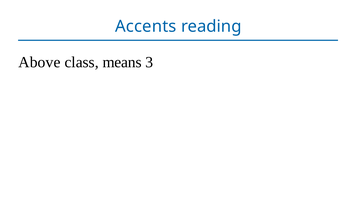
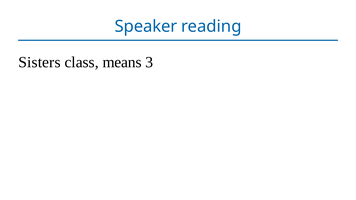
Accents: Accents -> Speaker
Above: Above -> Sisters
